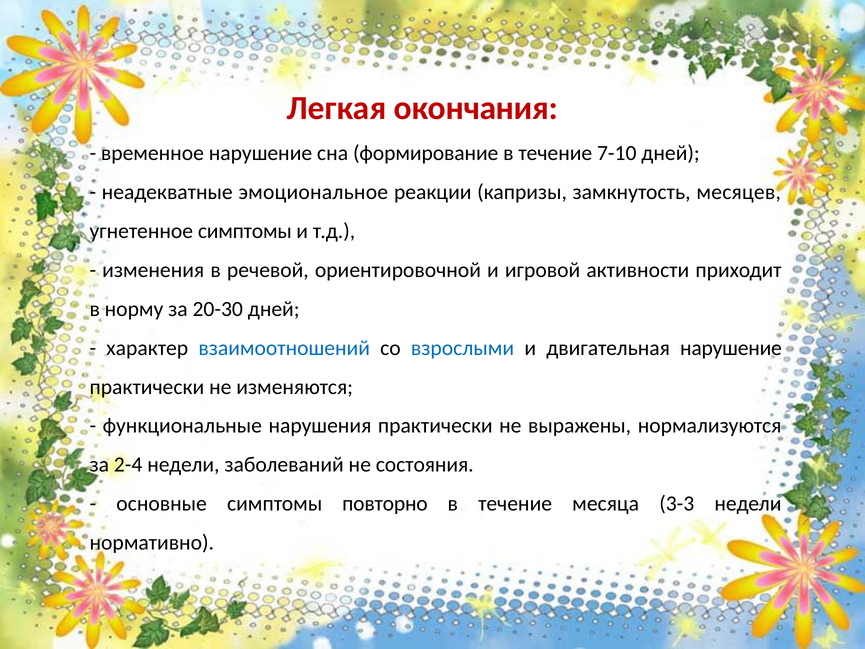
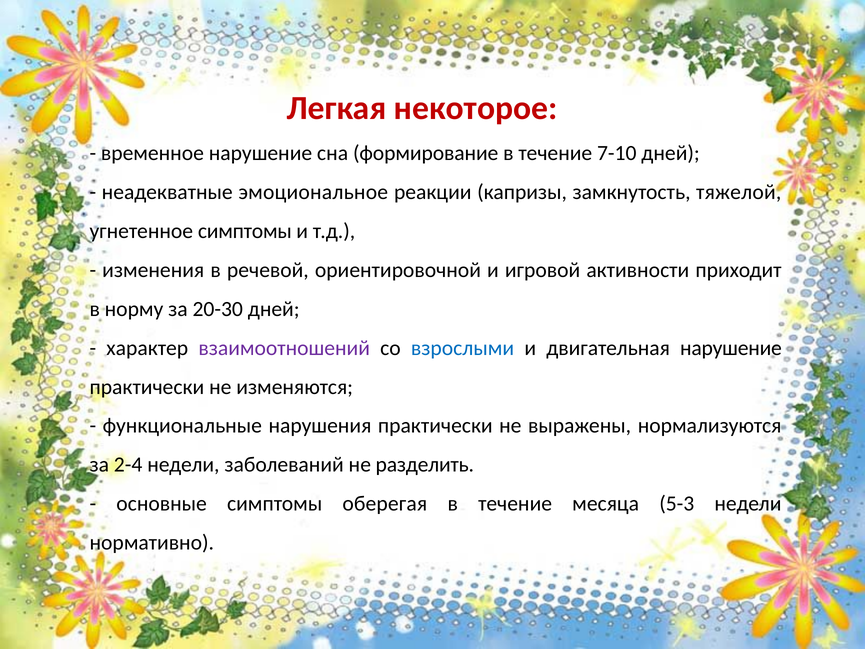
окончания: окончания -> некоторое
месяцев: месяцев -> тяжелой
взаимоотношений colour: blue -> purple
состояния: состояния -> разделить
повторно: повторно -> оберегая
3-3: 3-3 -> 5-3
